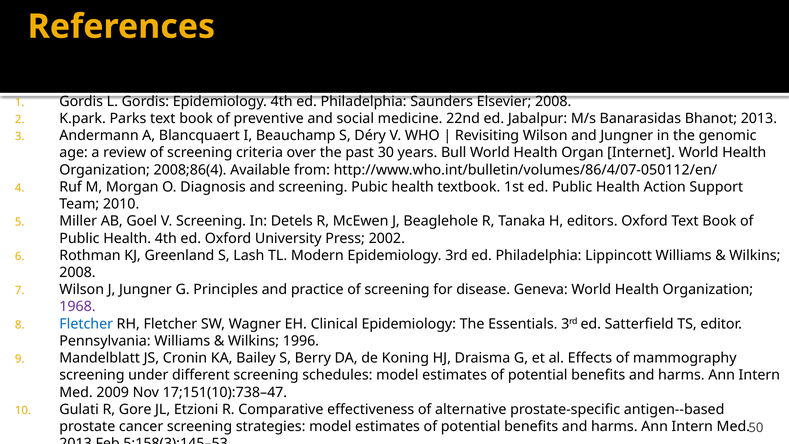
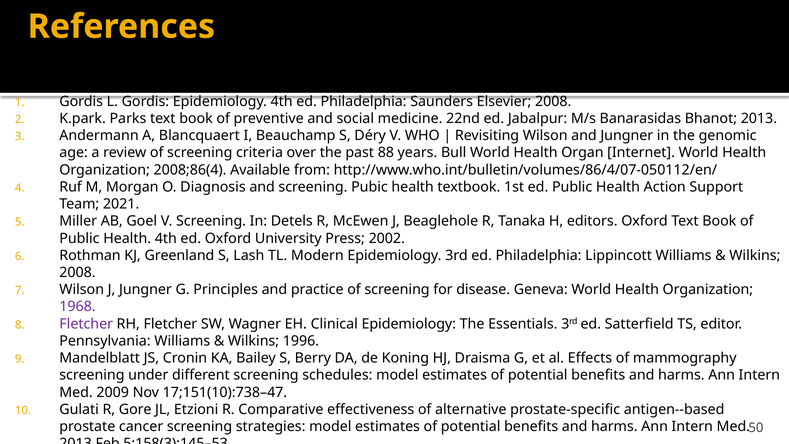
30: 30 -> 88
2010: 2010 -> 2021
Fletcher at (86, 324) colour: blue -> purple
